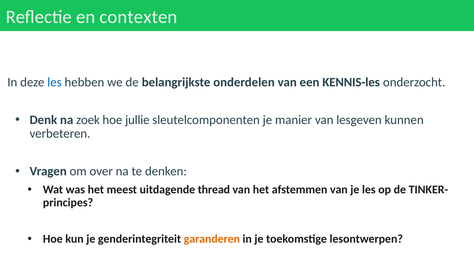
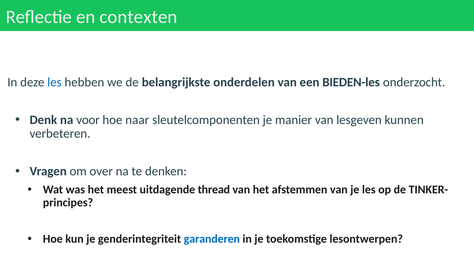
KENNIS-les: KENNIS-les -> BIEDEN-les
zoek: zoek -> voor
jullie: jullie -> naar
garanderen colour: orange -> blue
